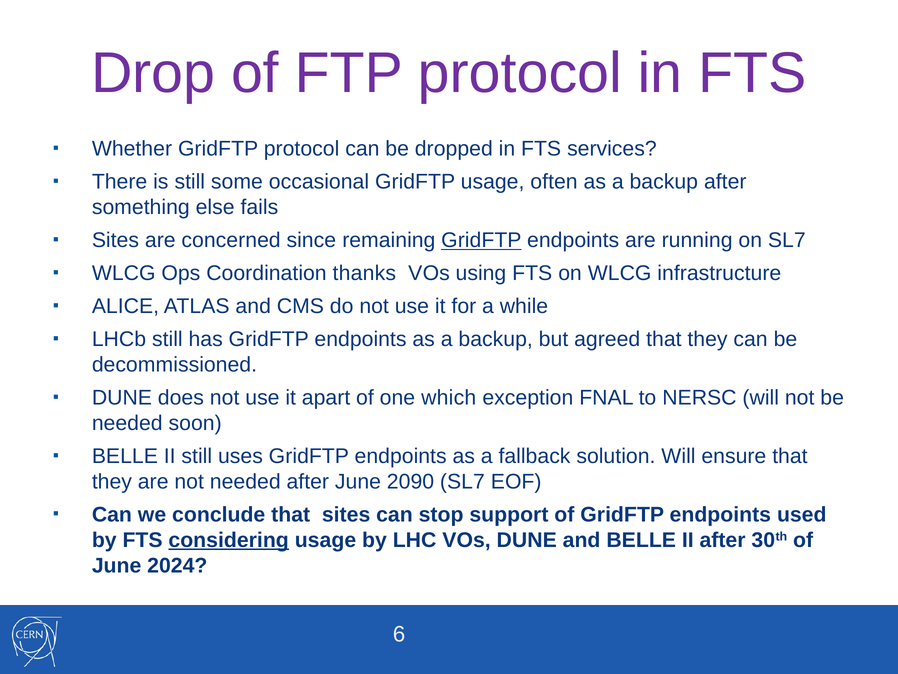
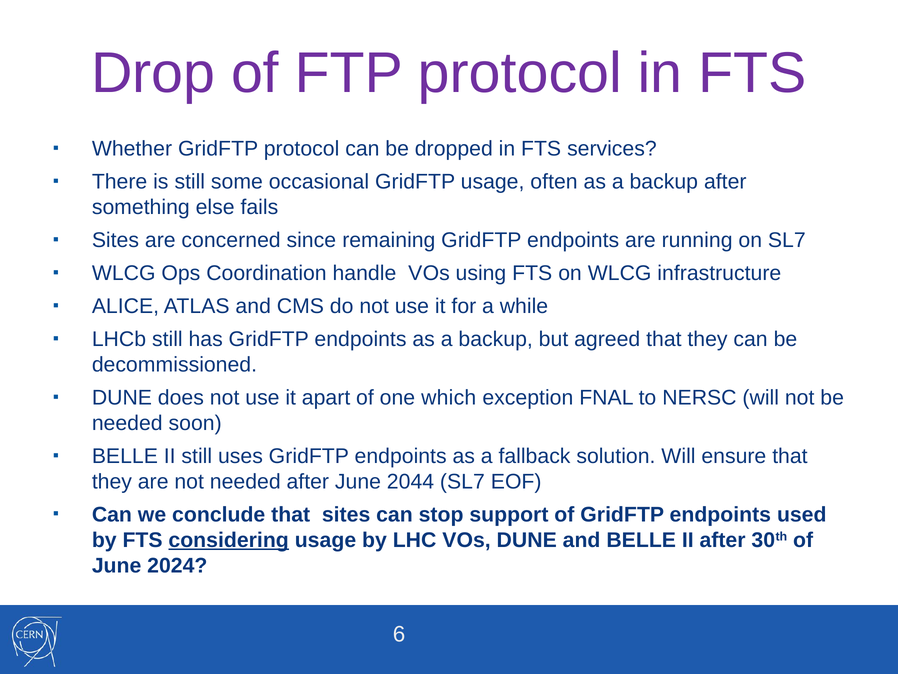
GridFTP at (481, 240) underline: present -> none
thanks: thanks -> handle
2090: 2090 -> 2044
